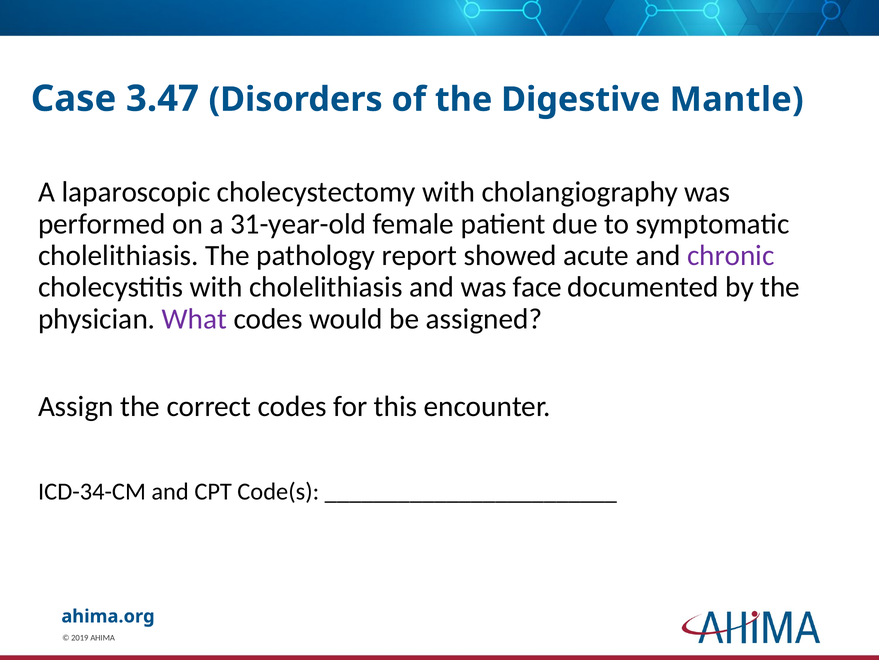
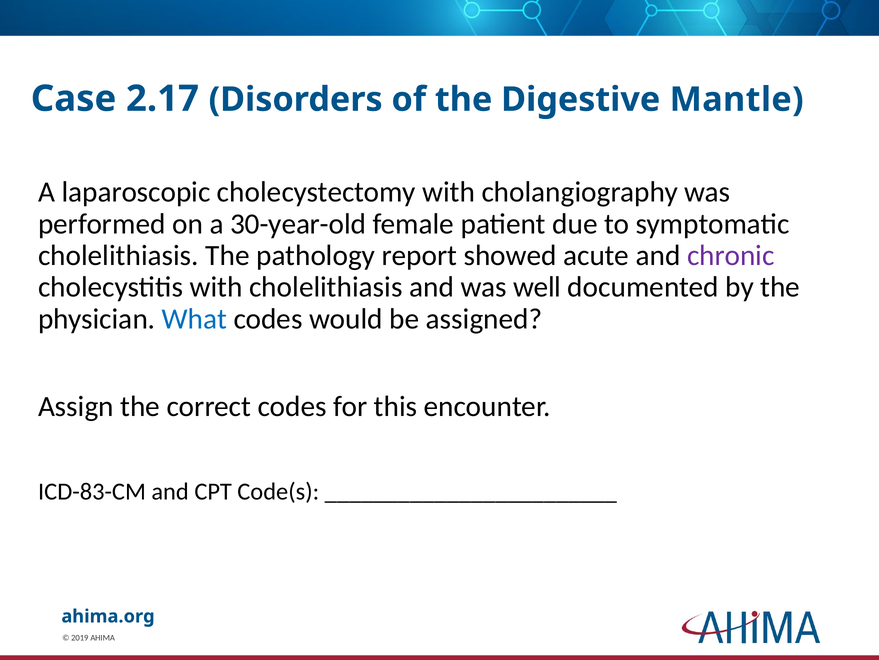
3.47: 3.47 -> 2.17
31-year-old: 31-year-old -> 30-year-old
face: face -> well
What colour: purple -> blue
ICD-34-CM: ICD-34-CM -> ICD-83-CM
